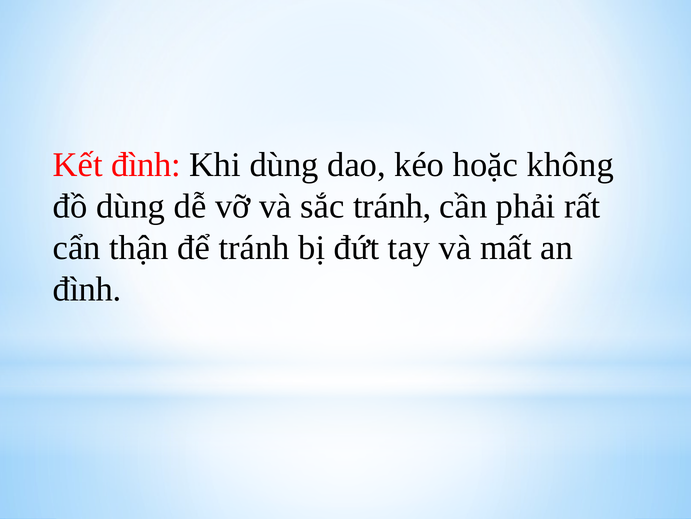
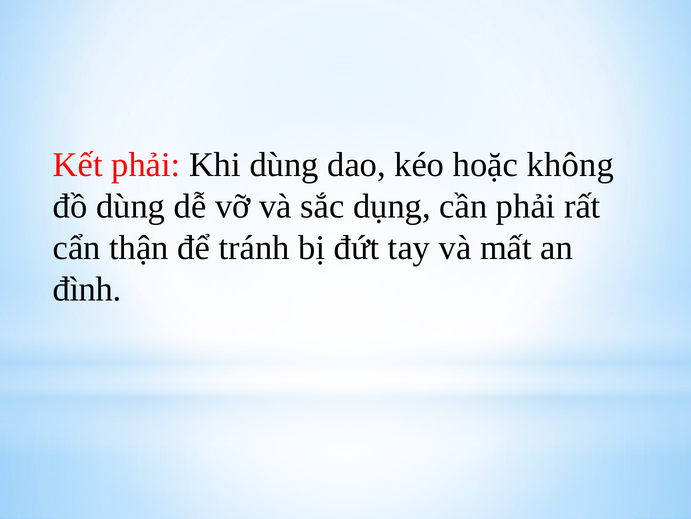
Kết đình: đình -> phải
sắc tránh: tránh -> dụng
